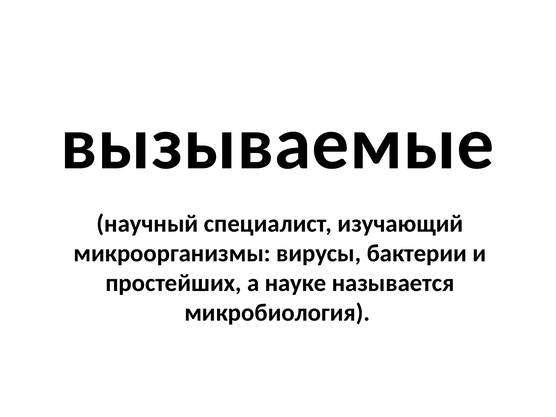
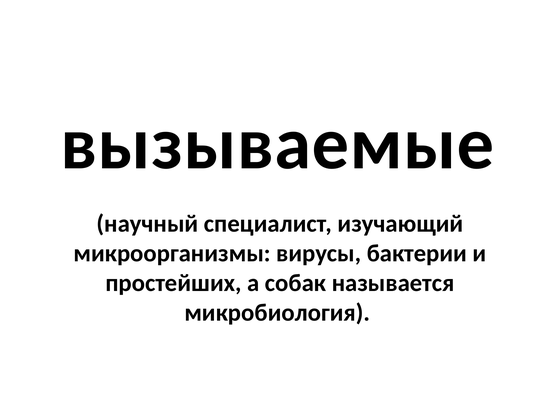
науке: науке -> собак
